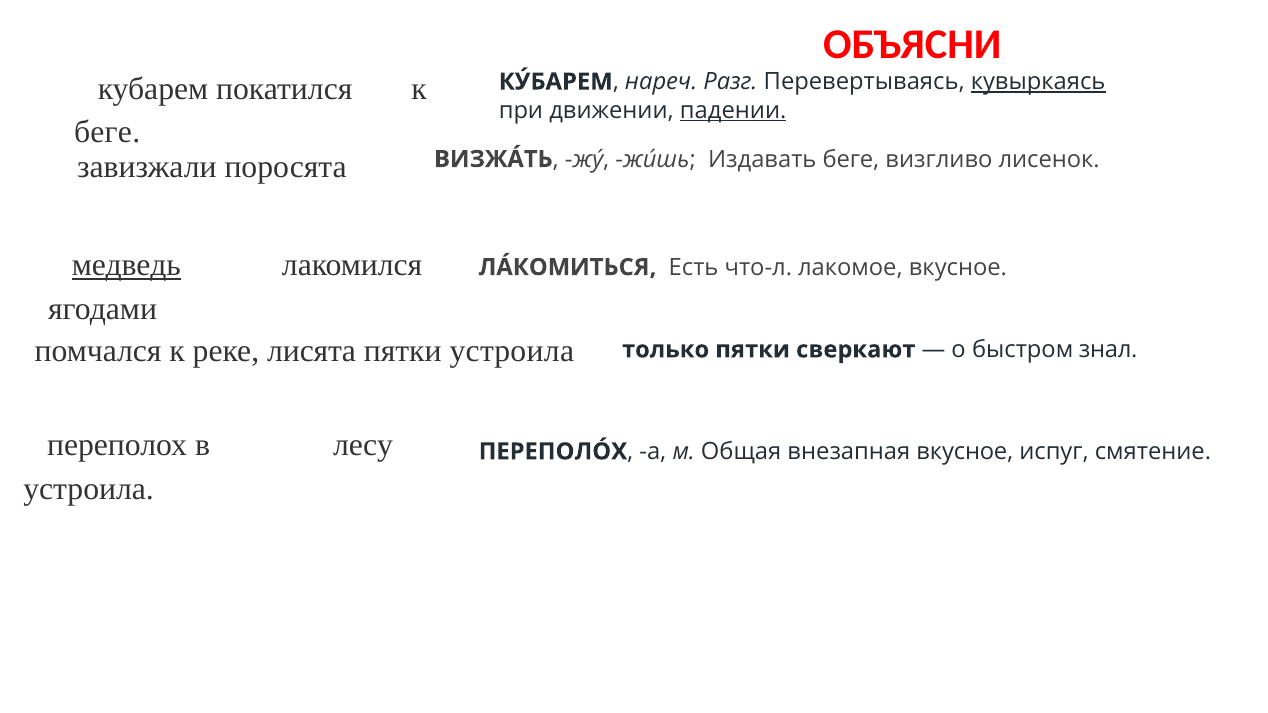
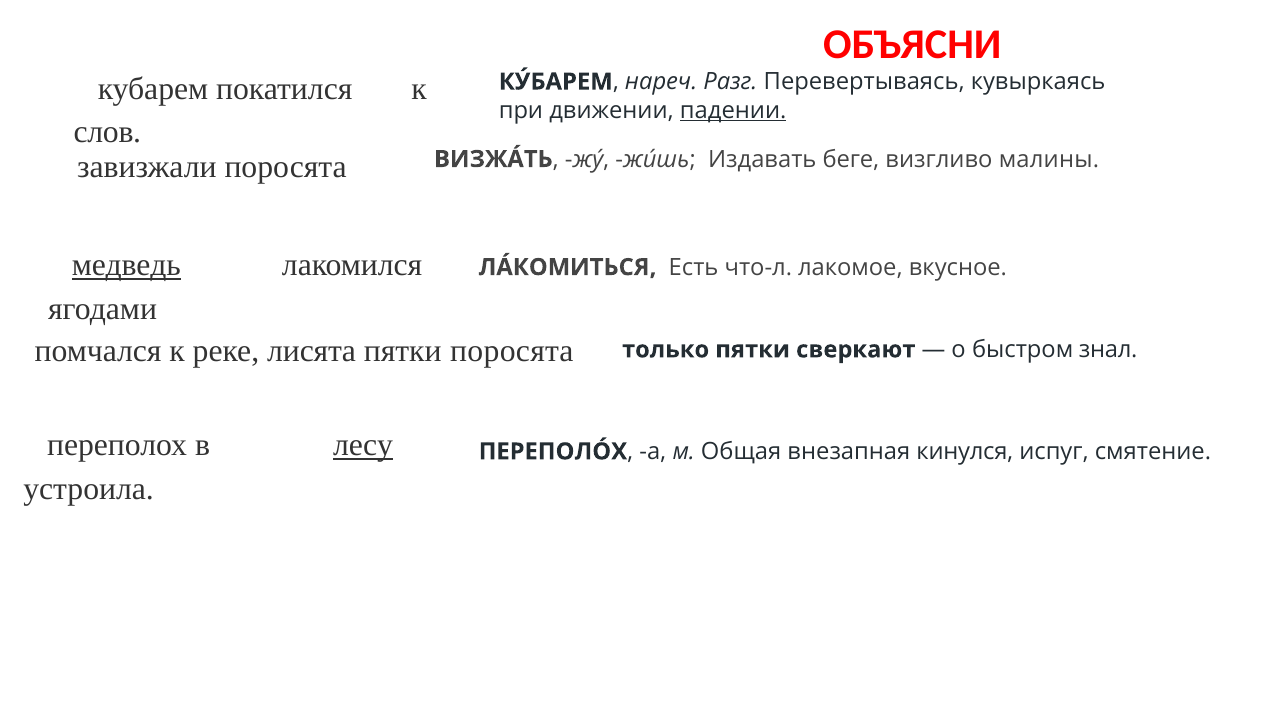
кувыркаясь underline: present -> none
беге at (107, 132): беге -> слов
лисенок: лисенок -> малины
пятки устроила: устроила -> поросята
лесу underline: none -> present
внезапная вкусное: вкусное -> кинулся
